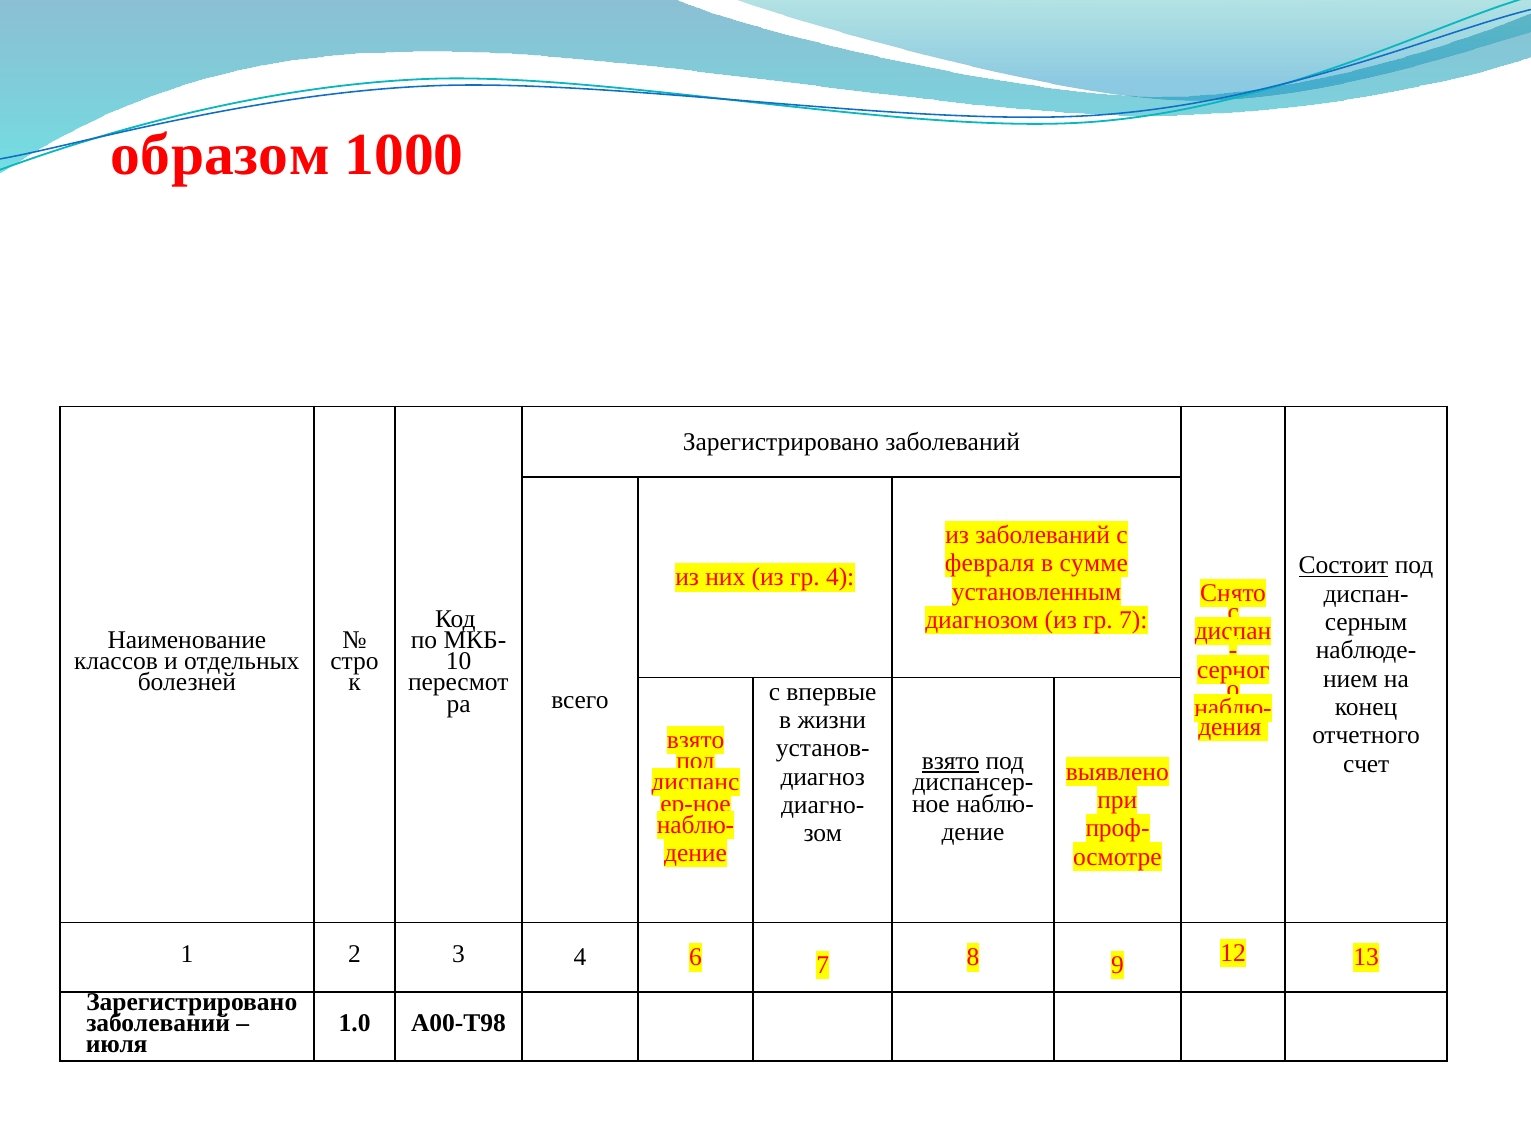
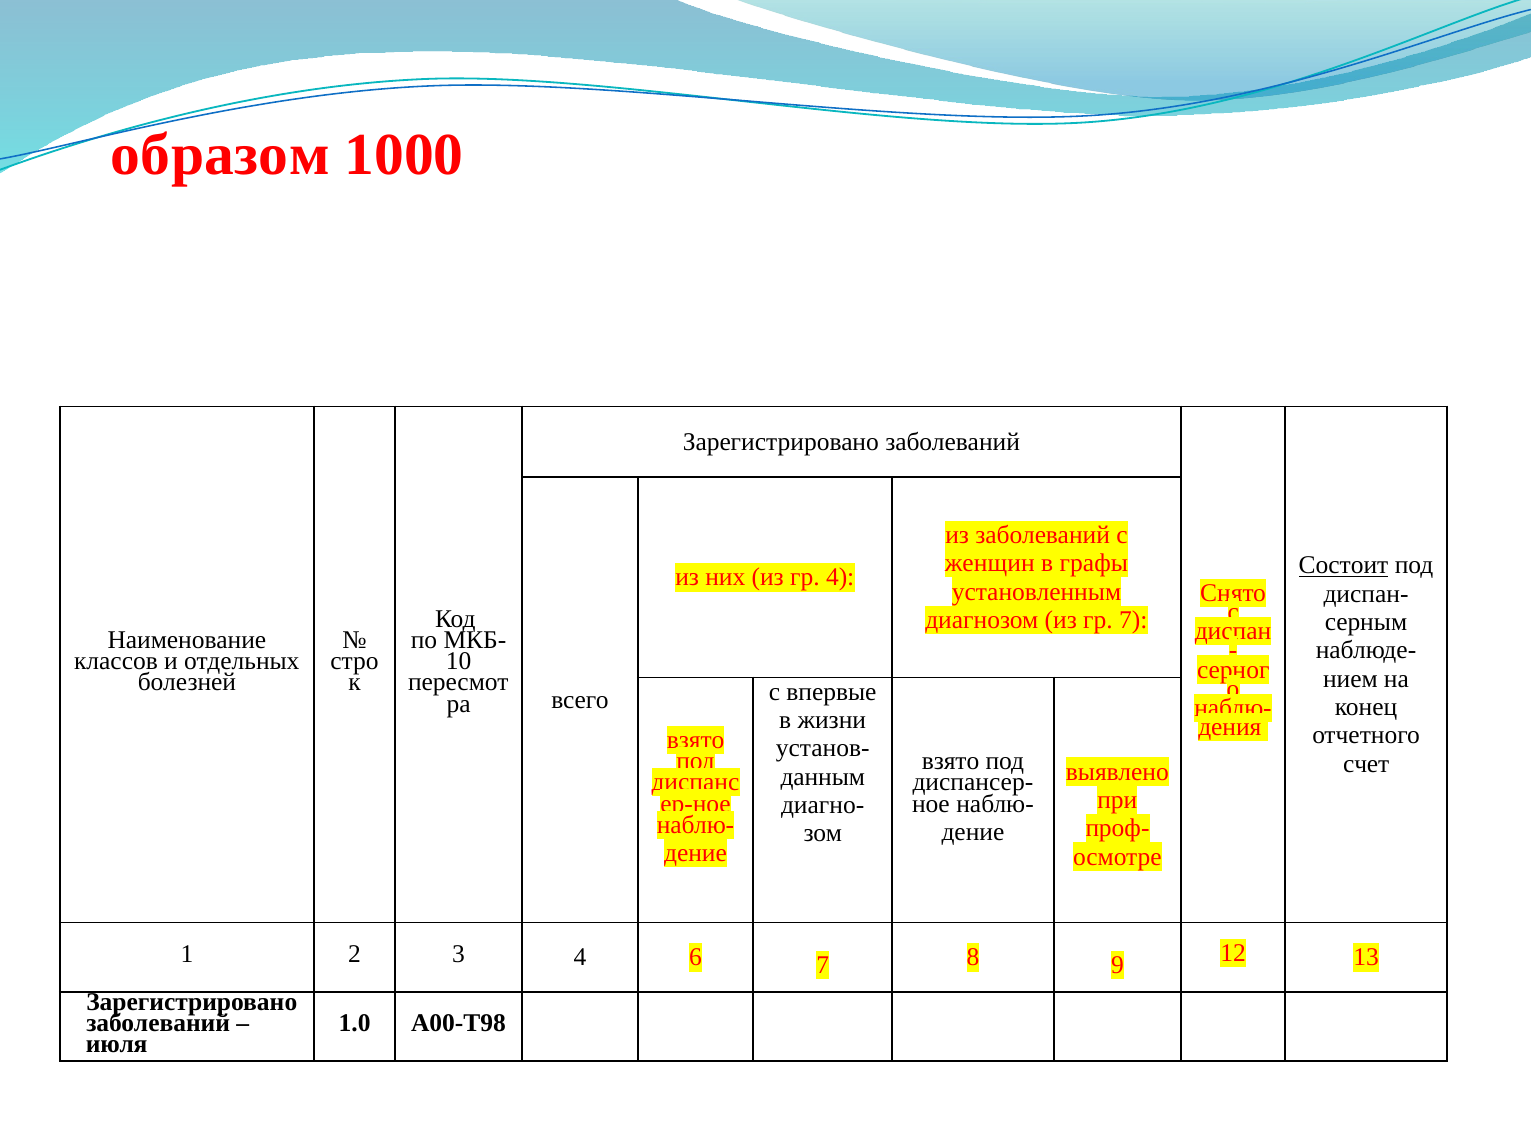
февраля: февраля -> женщин
сумме: сумме -> графы
взято at (951, 761) underline: present -> none
диагноз: диагноз -> данным
